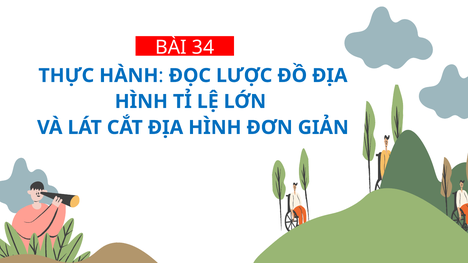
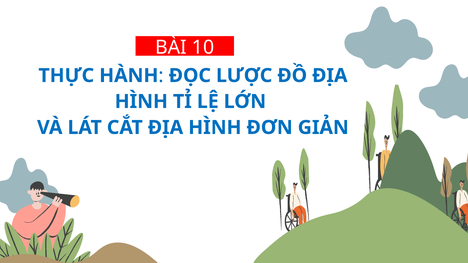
34: 34 -> 10
